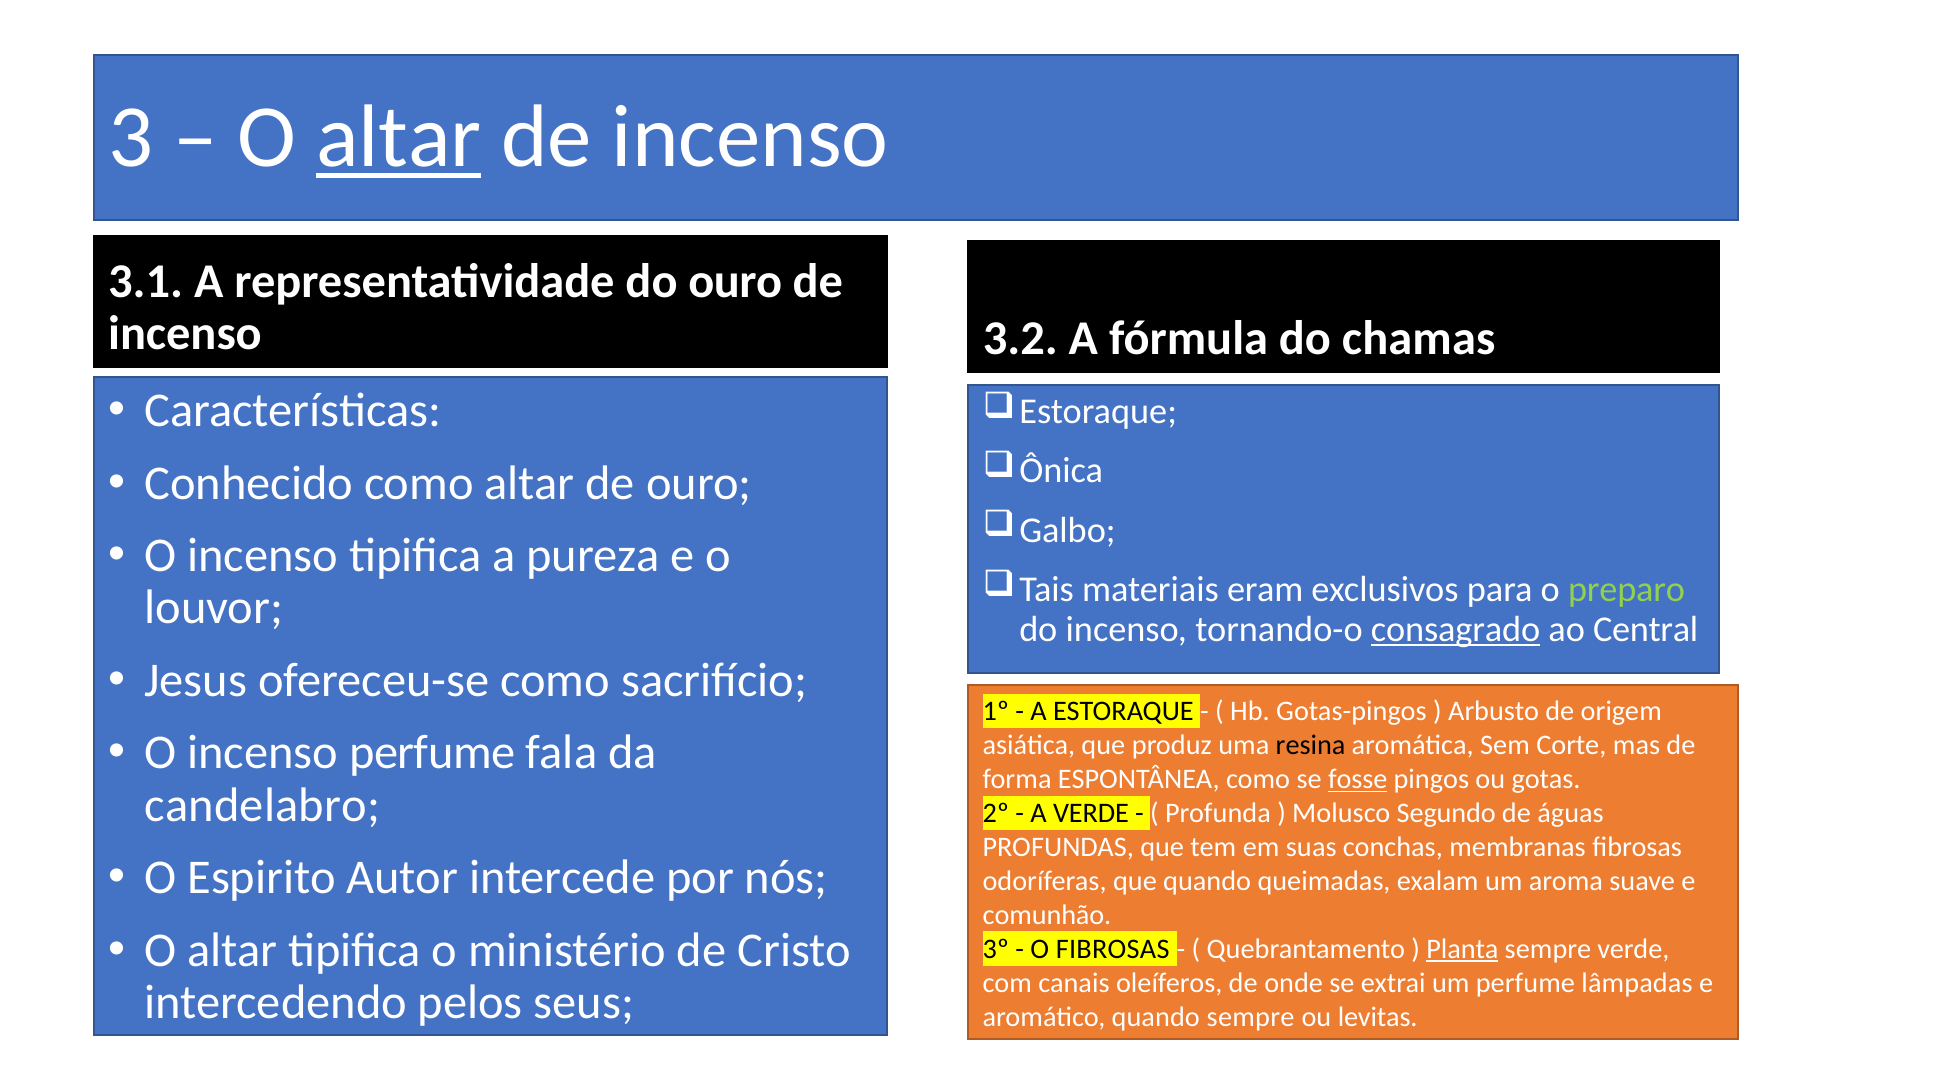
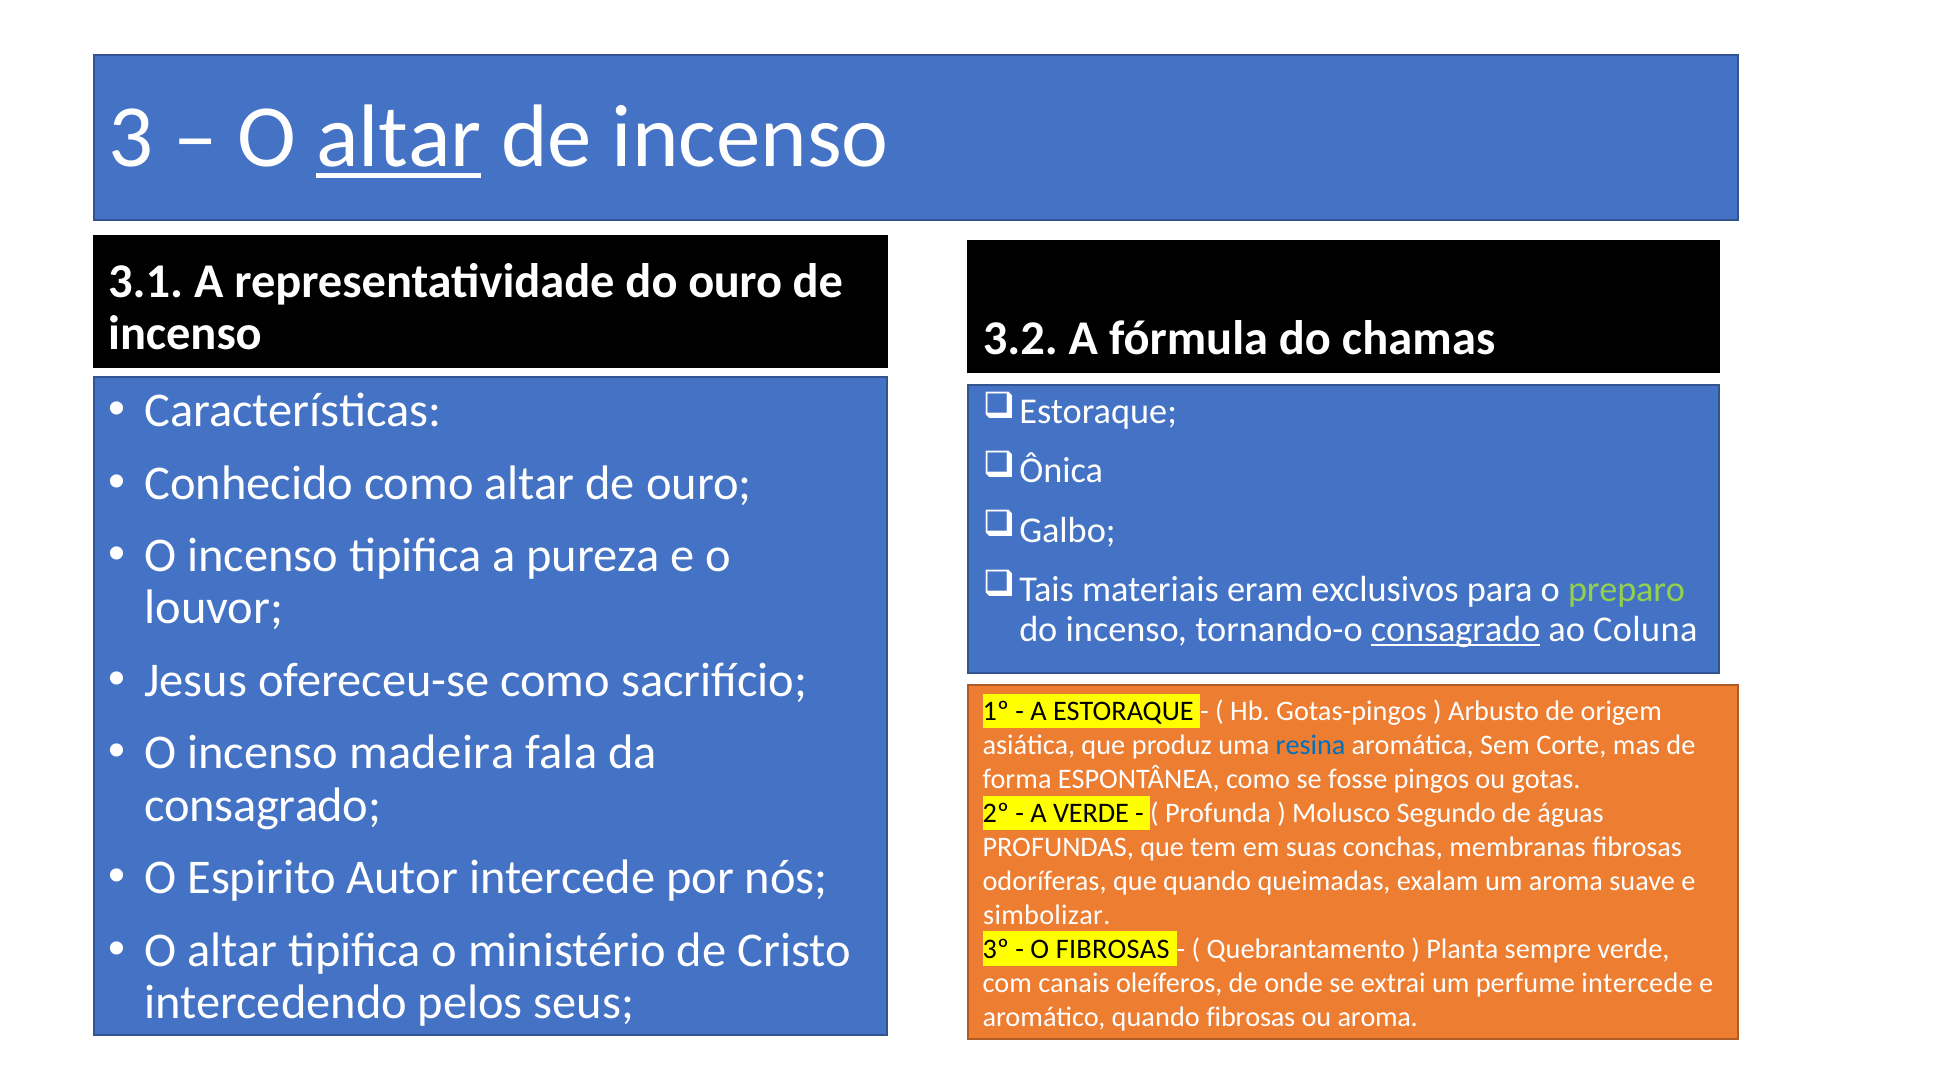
Central: Central -> Coluna
incenso perfume: perfume -> madeira
resina colour: black -> blue
fosse underline: present -> none
candelabro at (262, 805): candelabro -> consagrado
comunhão: comunhão -> simbolizar
Planta underline: present -> none
perfume lâmpadas: lâmpadas -> intercede
quando sempre: sempre -> fibrosas
ou levitas: levitas -> aroma
